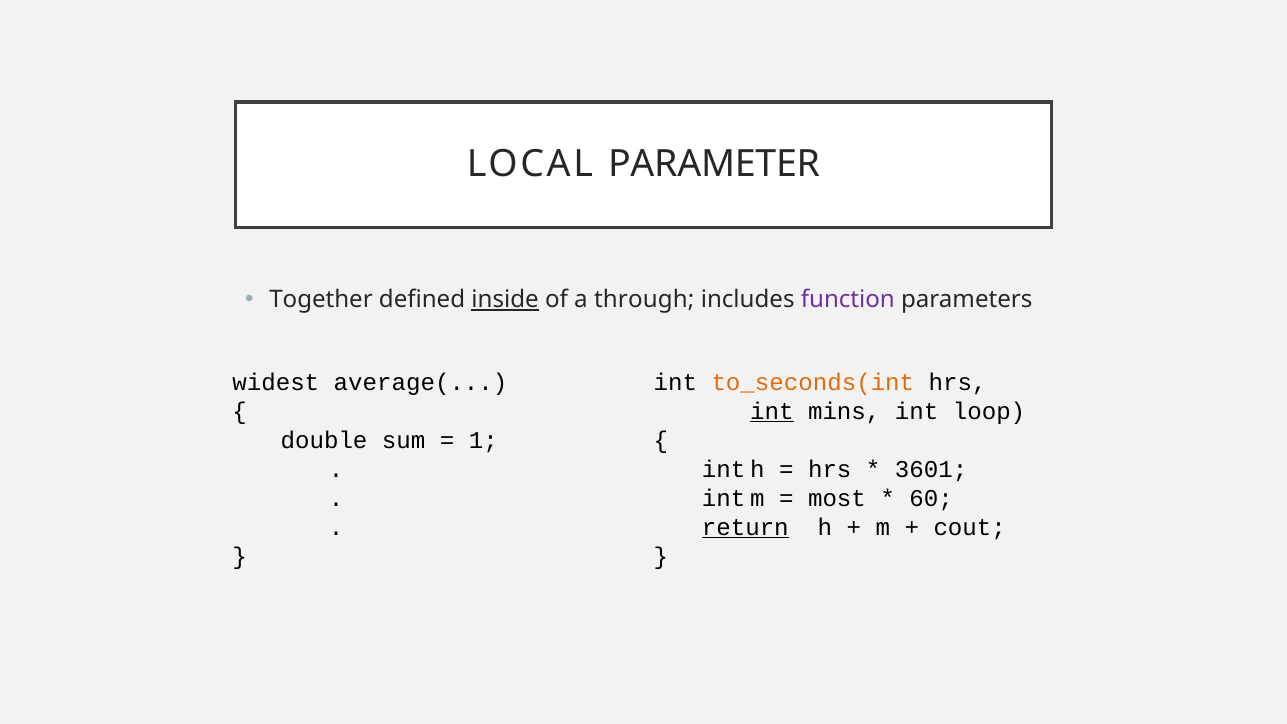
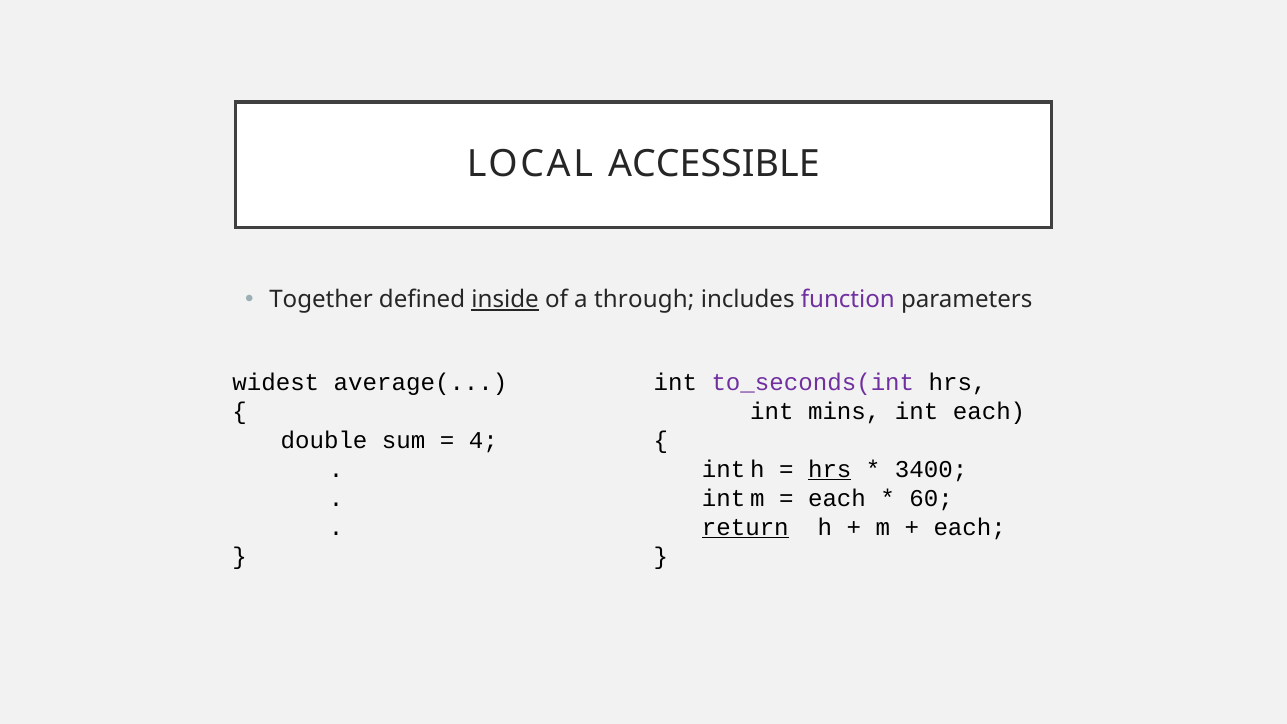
PARAMETER: PARAMETER -> ACCESSIBLE
to_seconds(int colour: orange -> purple
int at (772, 411) underline: present -> none
int loop: loop -> each
1: 1 -> 4
hrs at (830, 469) underline: none -> present
3601: 3601 -> 3400
most at (837, 498): most -> each
cout at (970, 527): cout -> each
